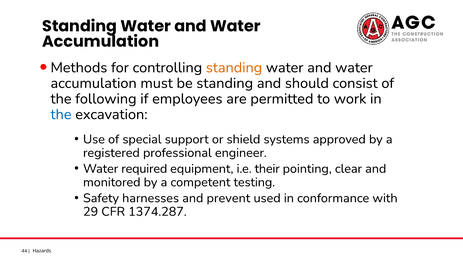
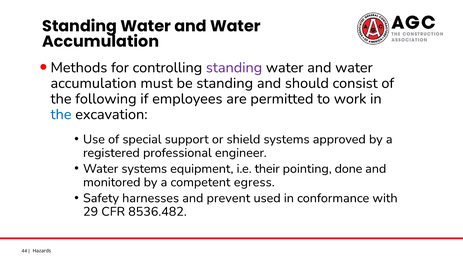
standing at (234, 68) colour: orange -> purple
Water required: required -> systems
clear: clear -> done
testing: testing -> egress
1374.287: 1374.287 -> 8536.482
